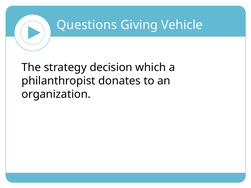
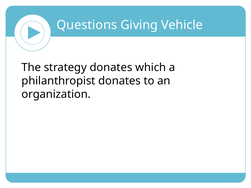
strategy decision: decision -> donates
